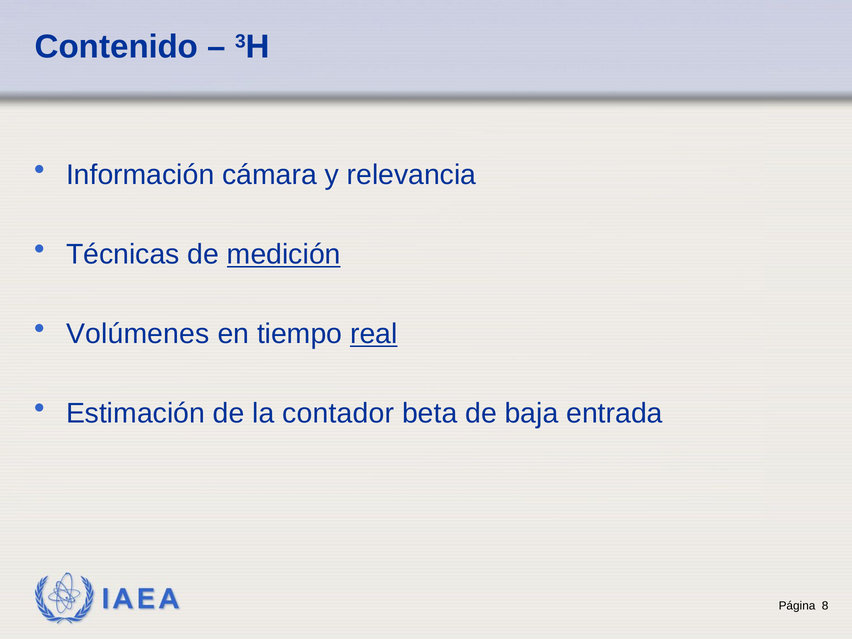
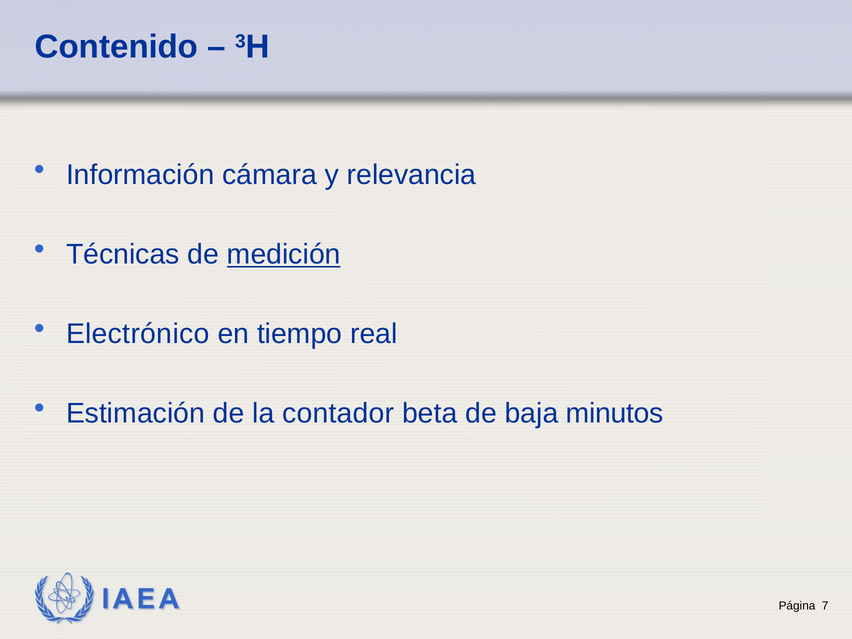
Volúmenes: Volúmenes -> Electrónico
real underline: present -> none
entrada: entrada -> minutos
8: 8 -> 7
